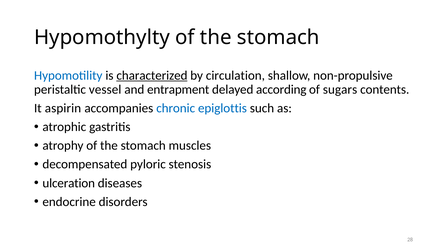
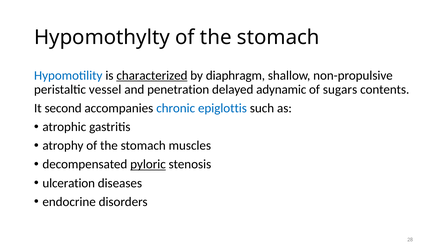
circulation: circulation -> diaphragm
entrapment: entrapment -> penetration
according: according -> adynamic
aspirin: aspirin -> second
pyloric underline: none -> present
